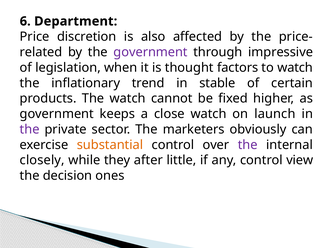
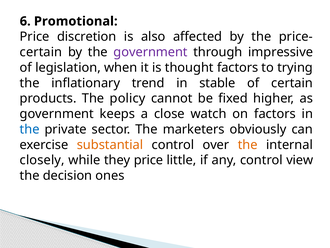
Department: Department -> Promotional
related at (41, 52): related -> certain
to watch: watch -> trying
The watch: watch -> policy
on launch: launch -> factors
the at (30, 129) colour: purple -> blue
the at (248, 144) colour: purple -> orange
they after: after -> price
